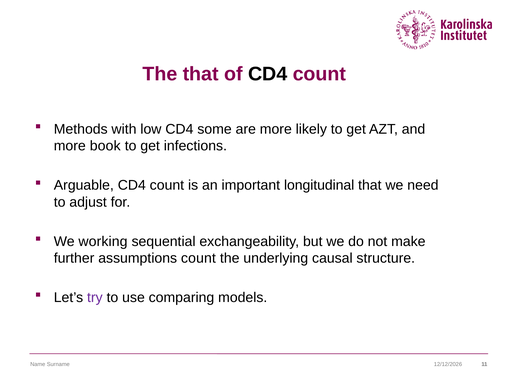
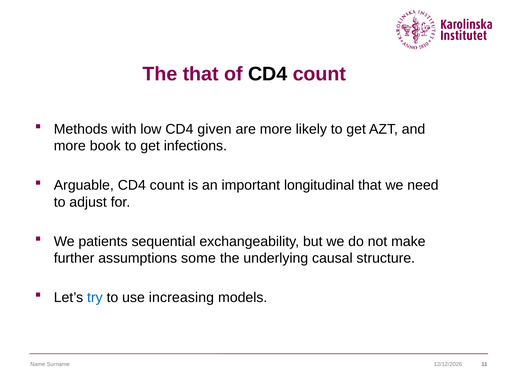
some: some -> given
working: working -> patients
assumptions count: count -> some
try colour: purple -> blue
comparing: comparing -> increasing
